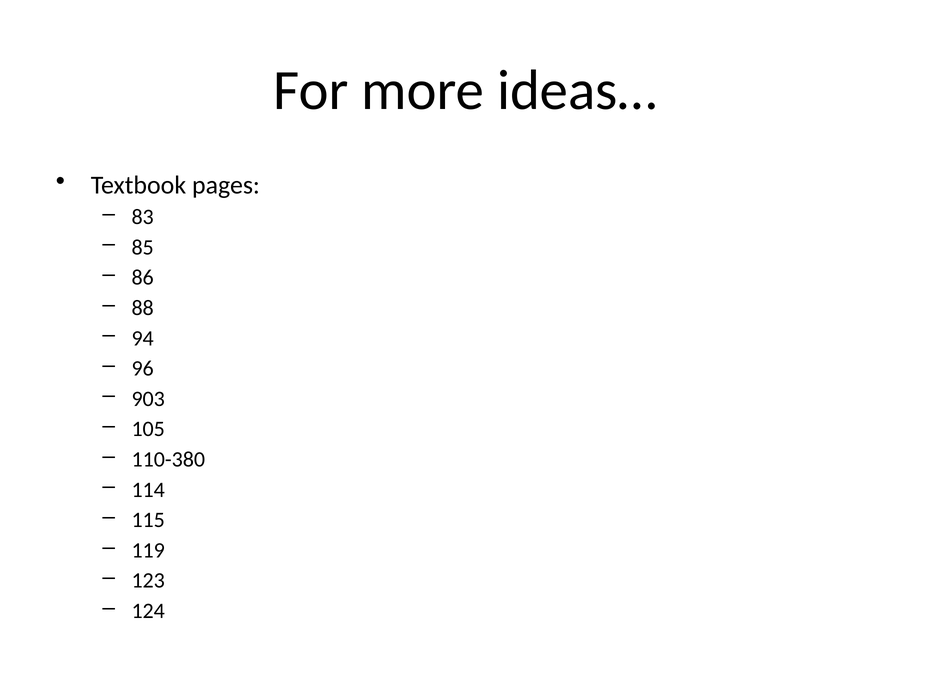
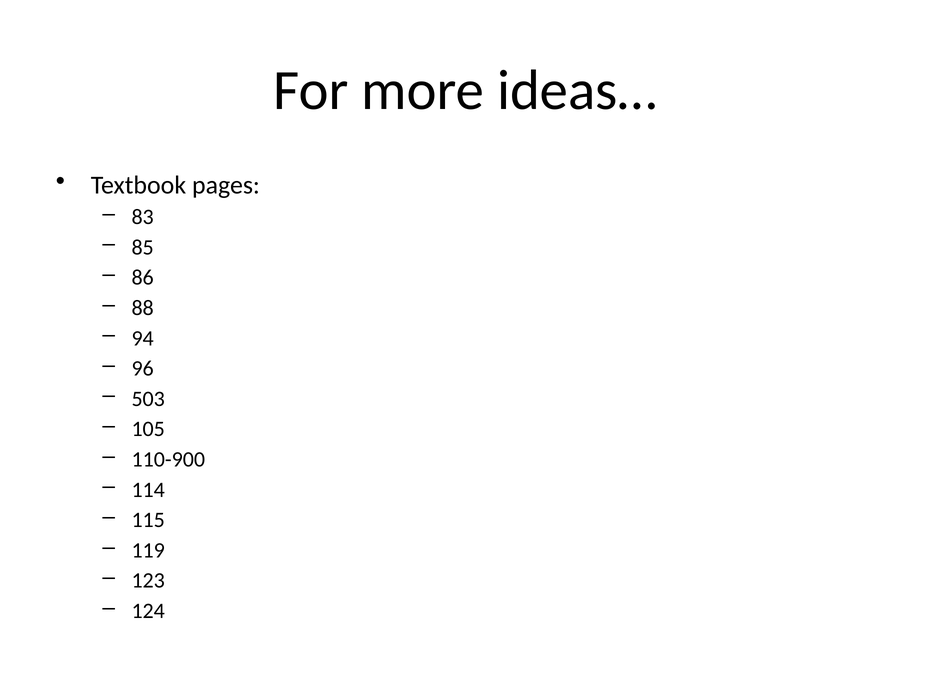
903: 903 -> 503
110-380: 110-380 -> 110-900
